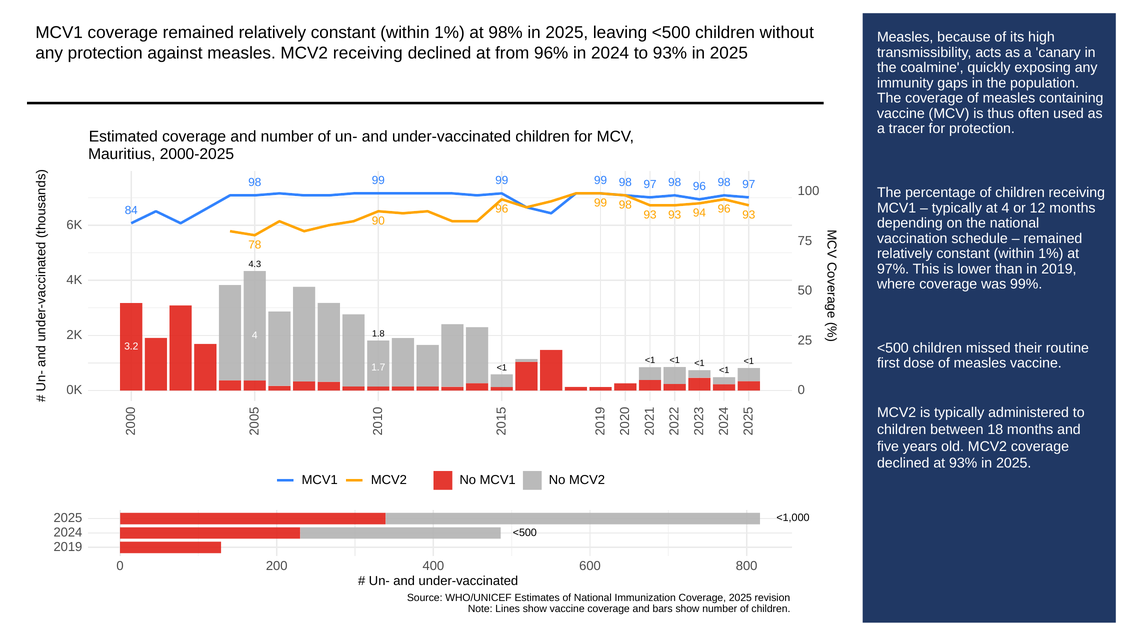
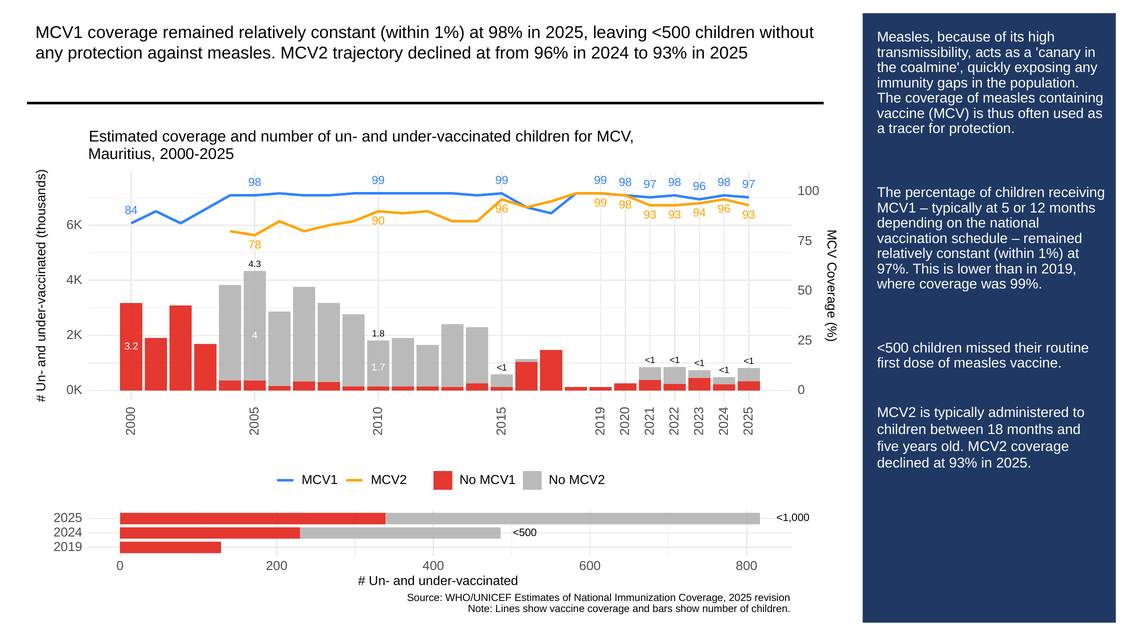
MCV2 receiving: receiving -> trajectory
at 4: 4 -> 5
